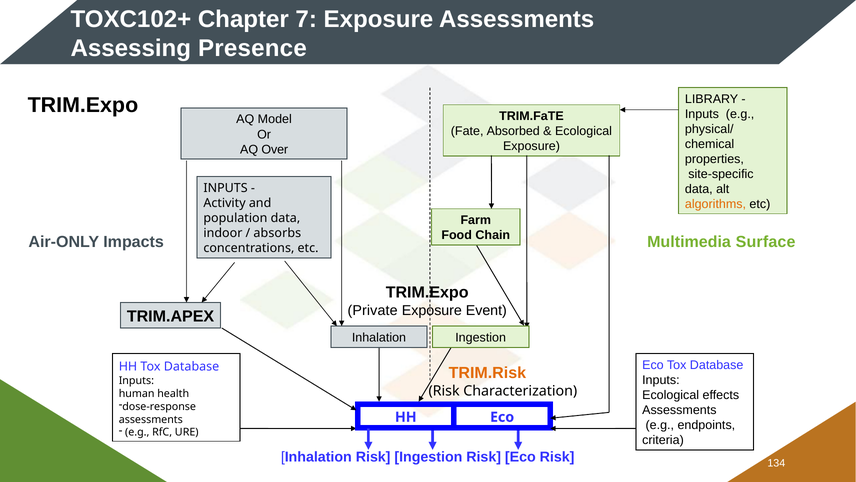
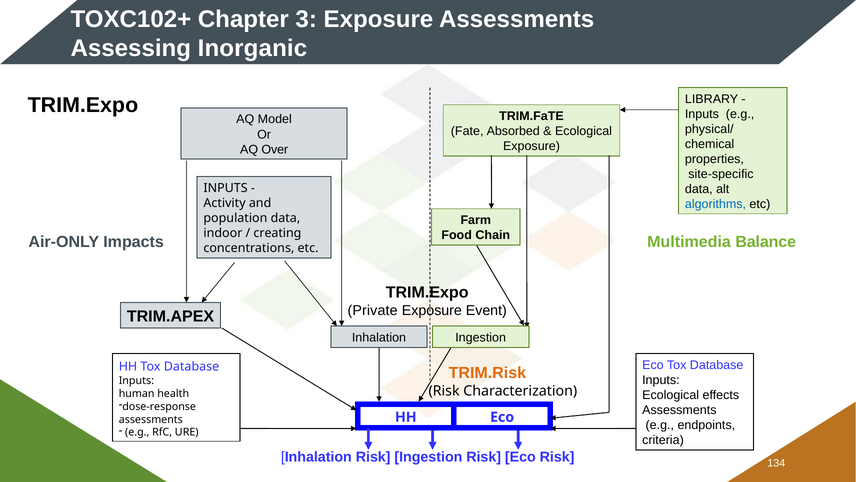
7: 7 -> 3
Presence: Presence -> Inorganic
algorithms colour: orange -> blue
absorbs: absorbs -> creating
Surface: Surface -> Balance
